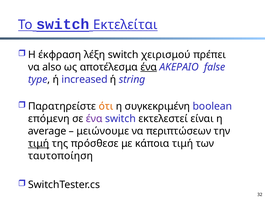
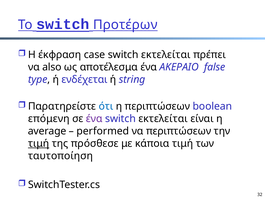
Εκτελείται: Εκτελείται -> Προτέρων
λέξη: λέξη -> case
χειρισμού at (166, 55): χειρισμού -> εκτελείται
ένα at (149, 67) underline: present -> none
increased: increased -> ενδέχεται
ότι colour: orange -> blue
η συγκεκριμένη: συγκεκριμένη -> περιπτώσεων
εκτελεστεί at (163, 119): εκτελεστεί -> εκτελείται
μειώνουμε: μειώνουμε -> performed
